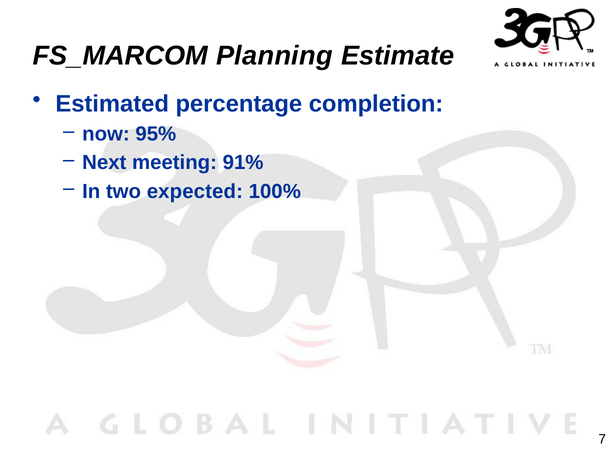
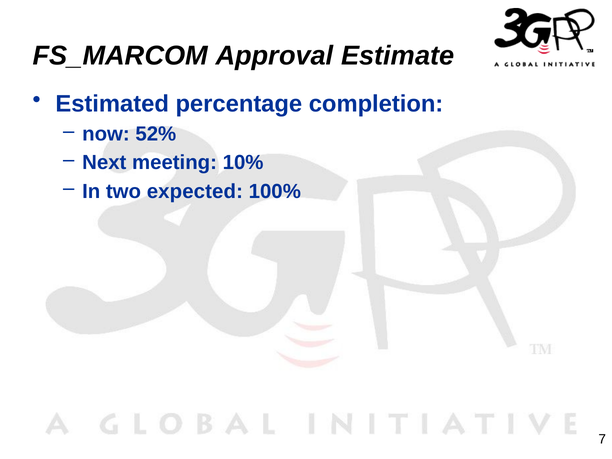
Planning: Planning -> Approval
95%: 95% -> 52%
91%: 91% -> 10%
